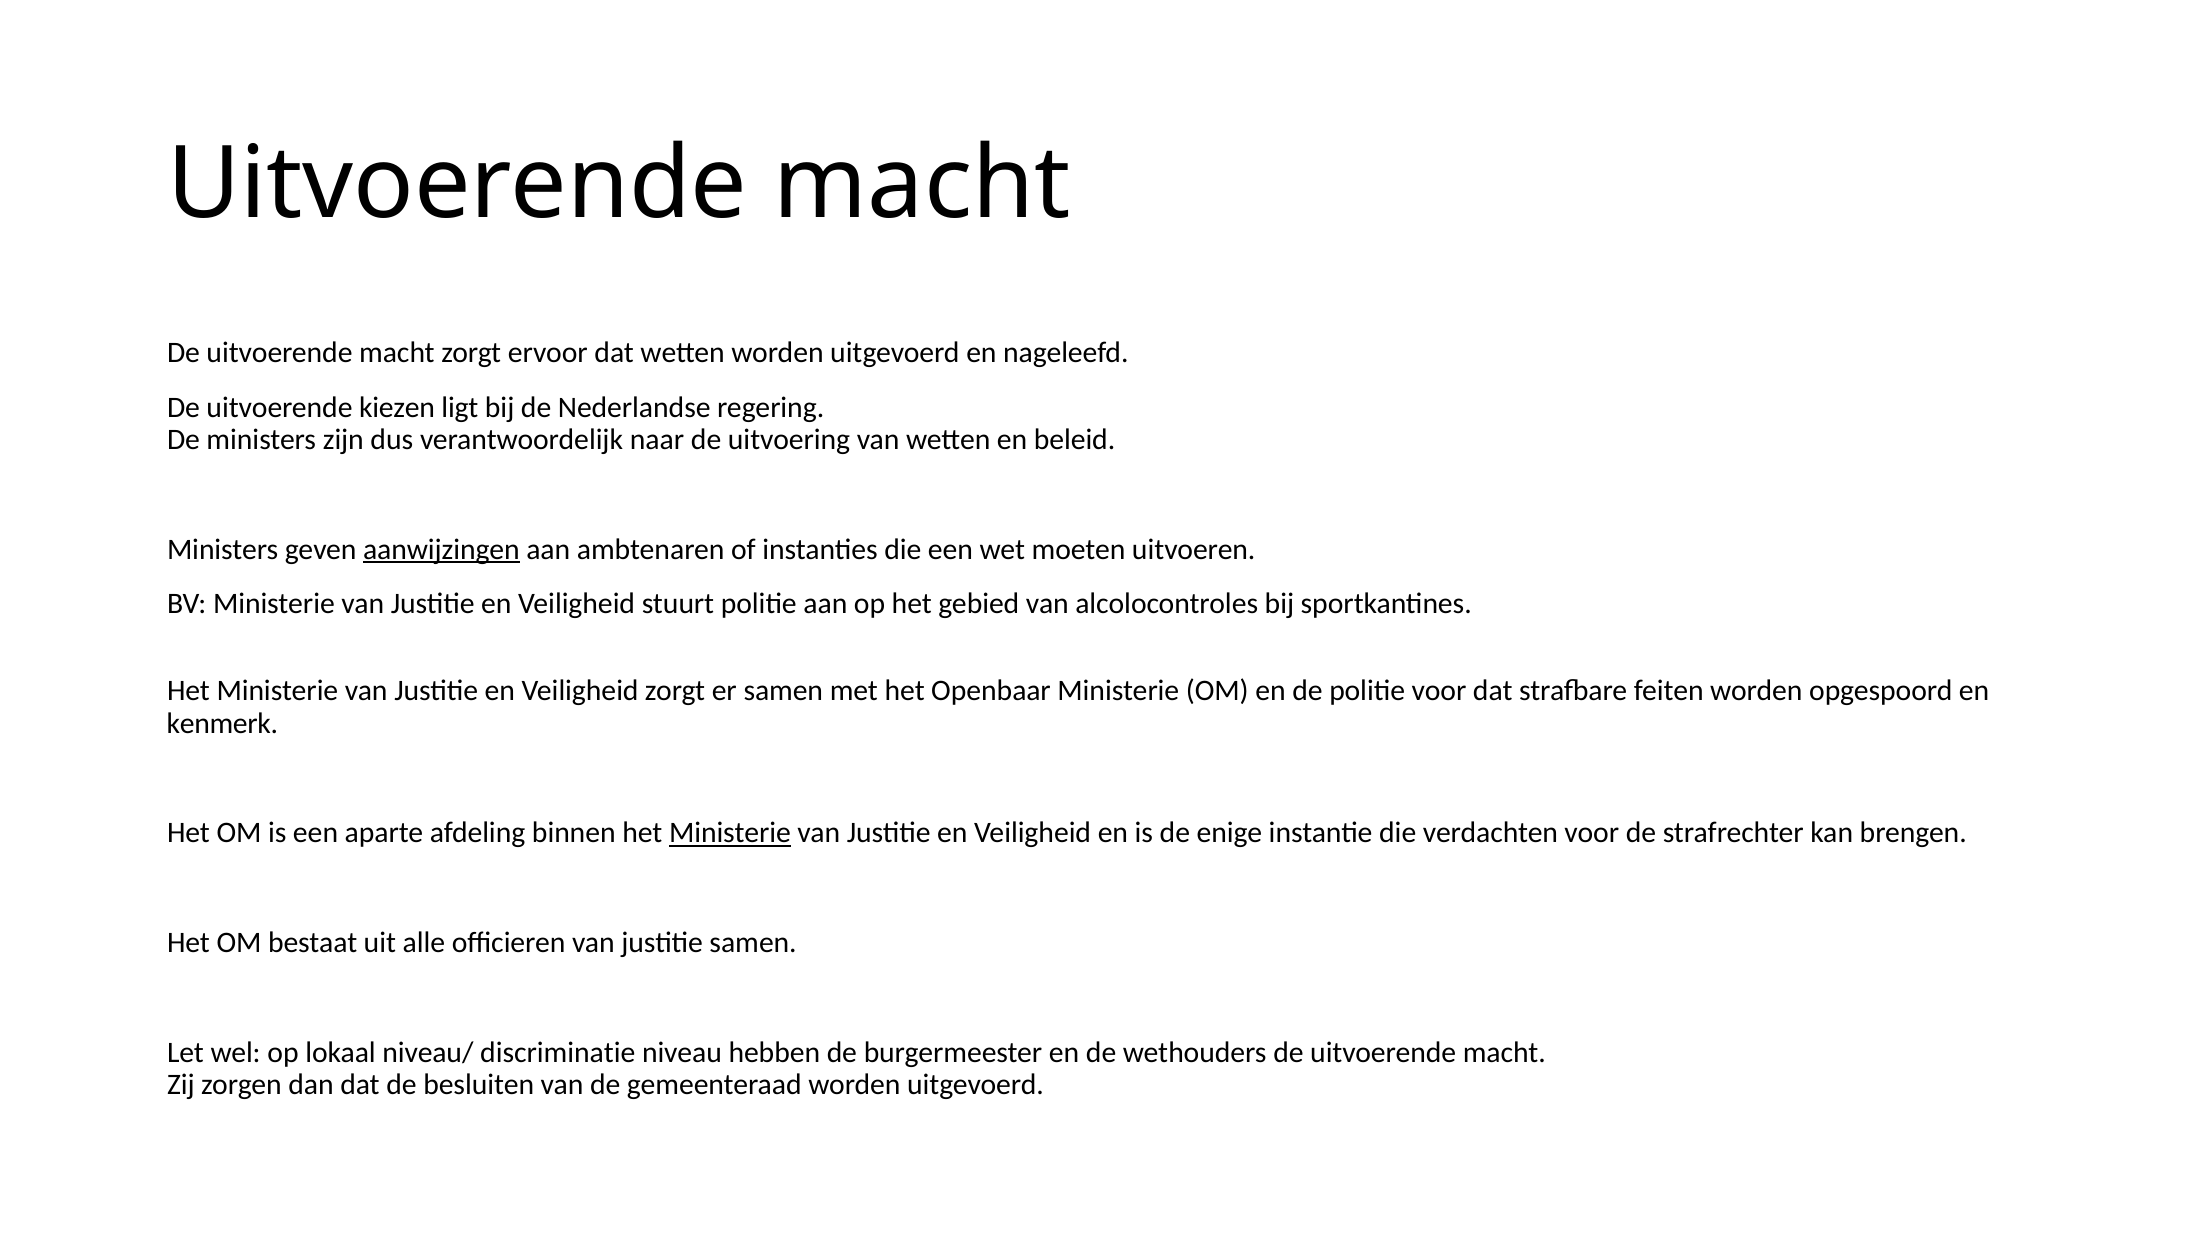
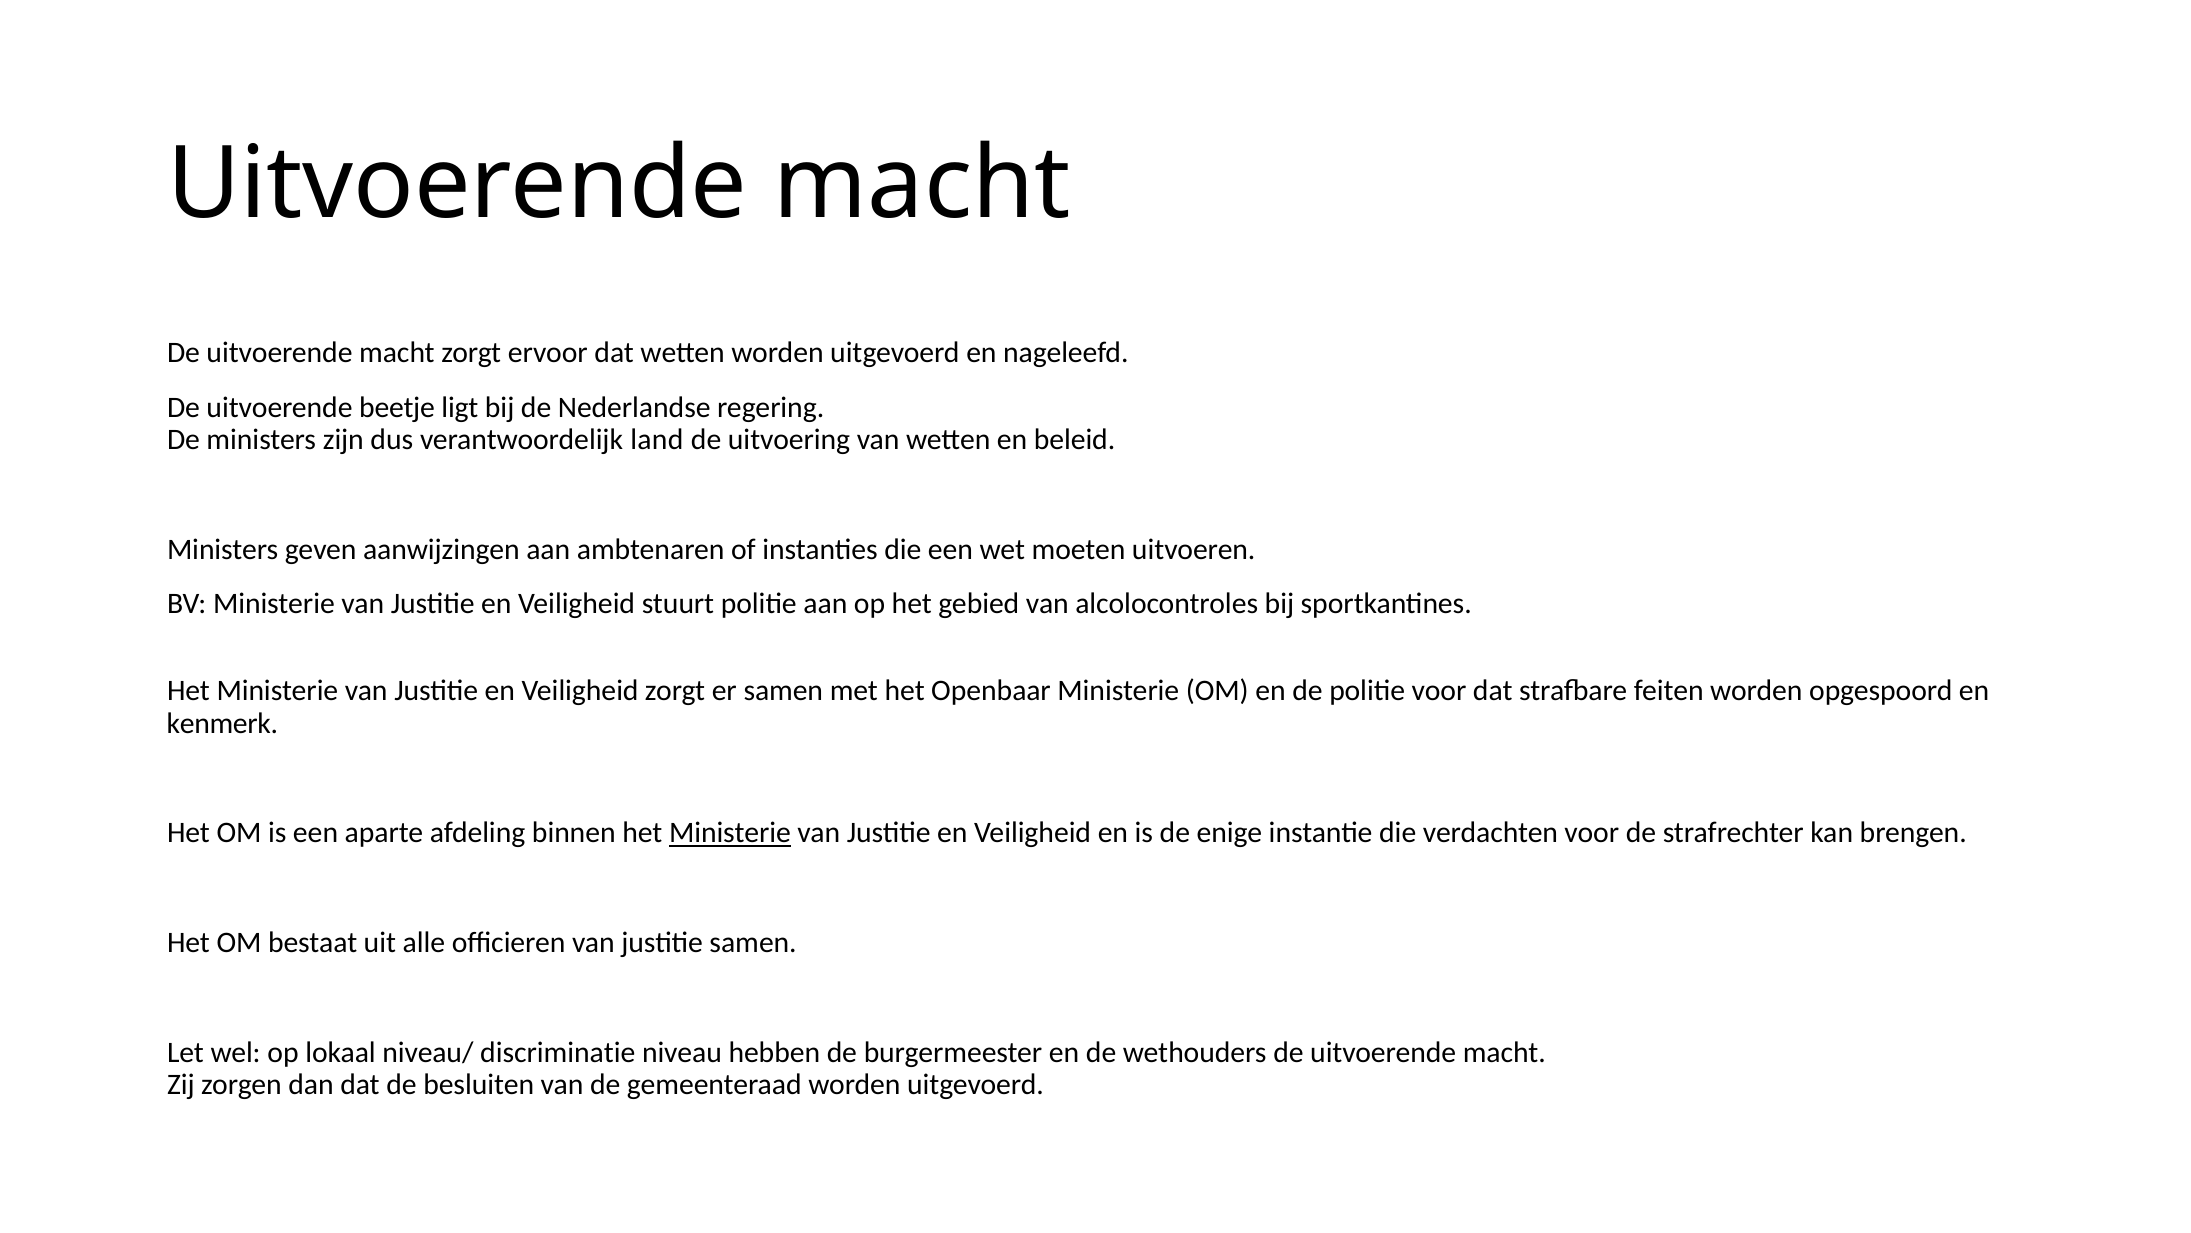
kiezen: kiezen -> beetje
naar: naar -> land
aanwijzingen underline: present -> none
